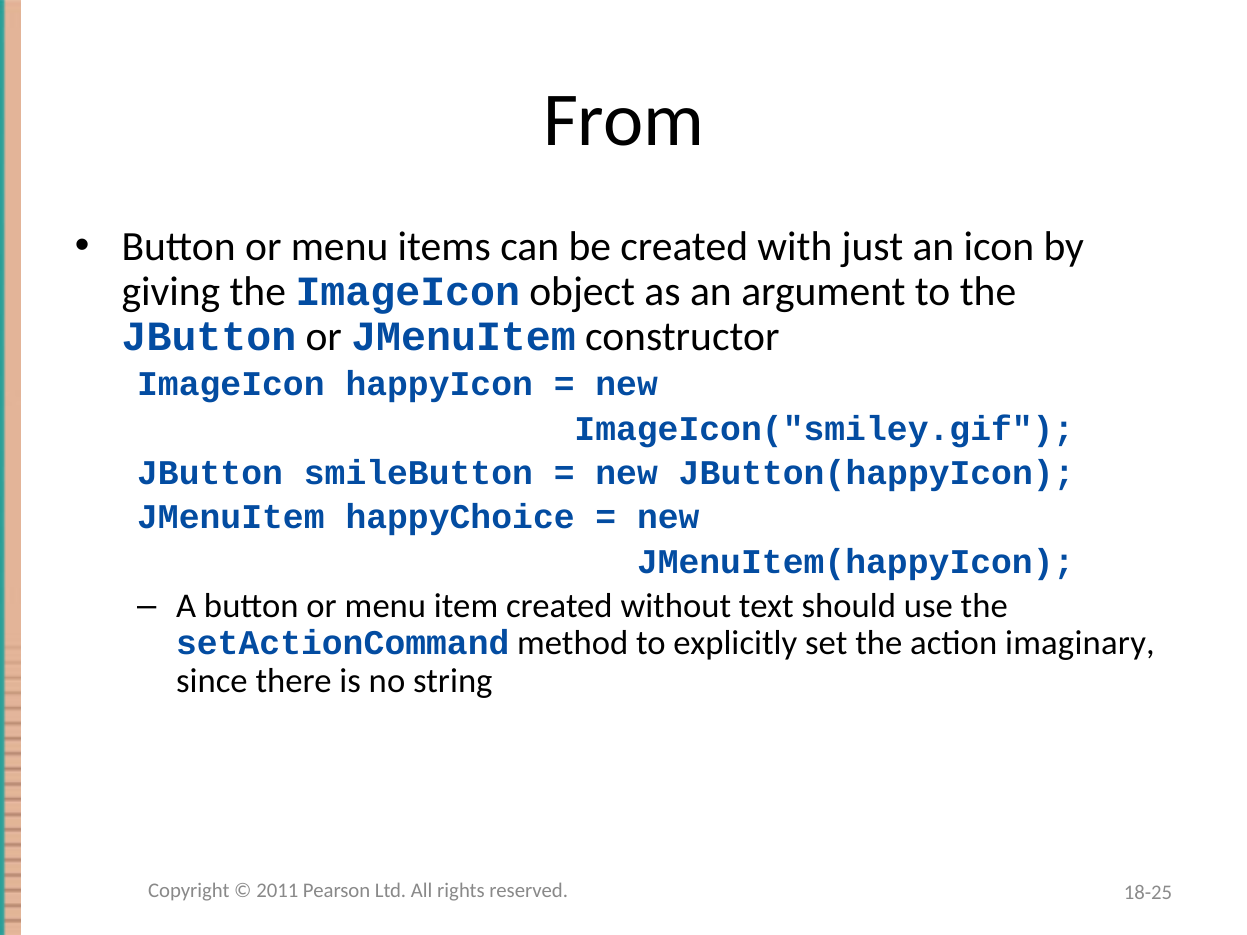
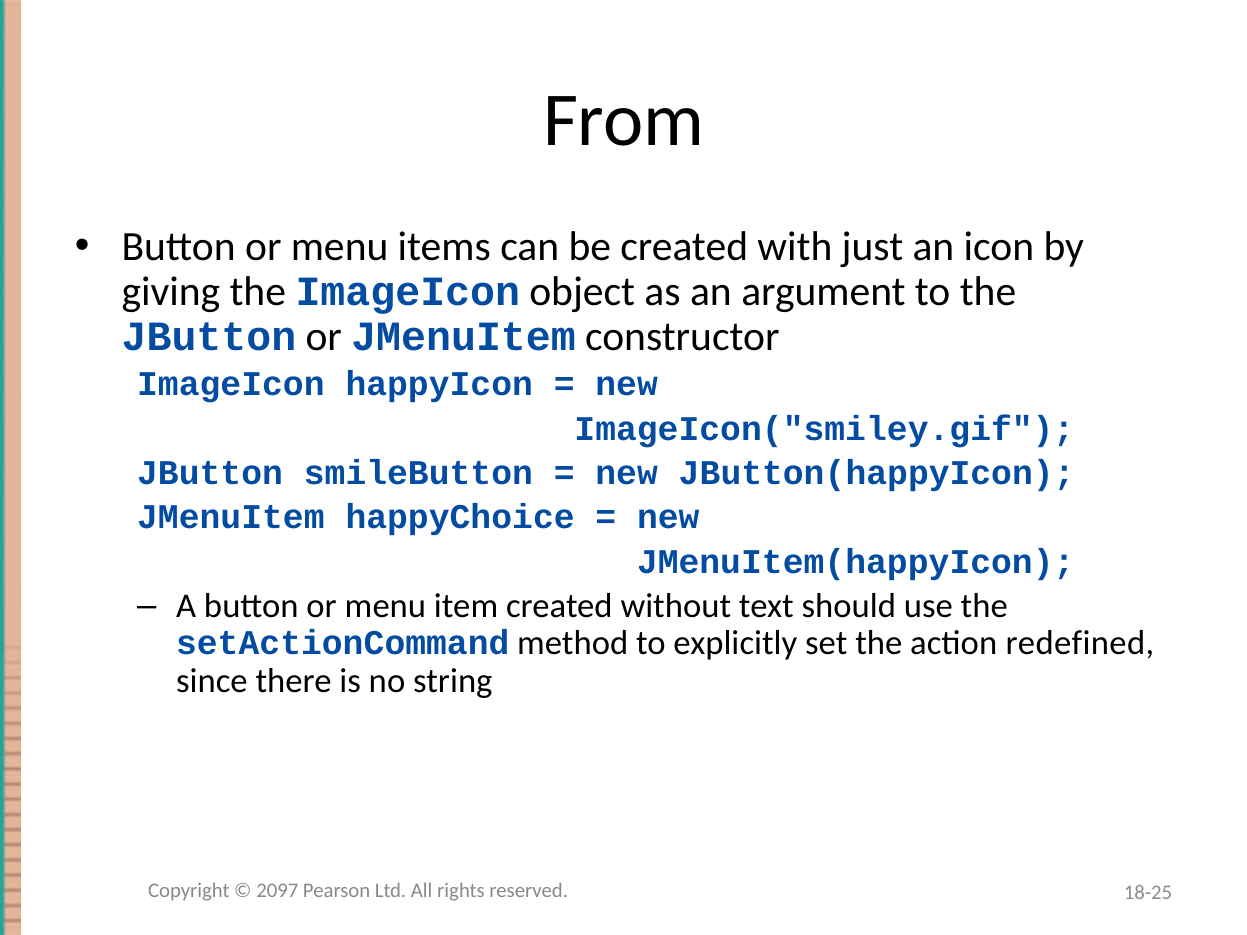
imaginary: imaginary -> redefined
2011: 2011 -> 2097
